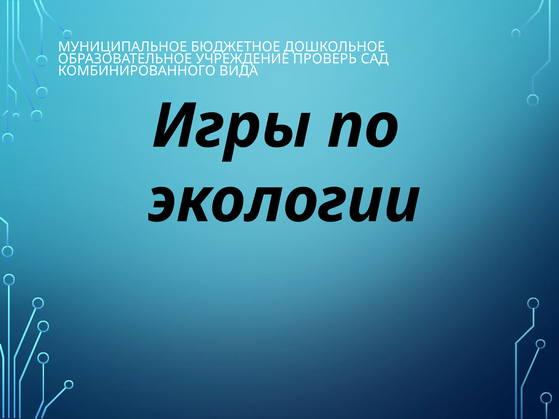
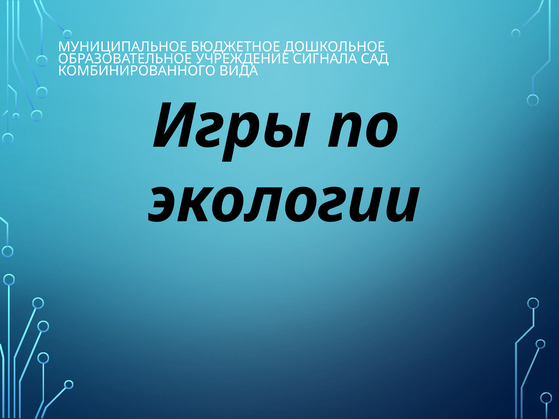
ПРОВЕРЬ: ПРОВЕРЬ -> СИГНАЛА
